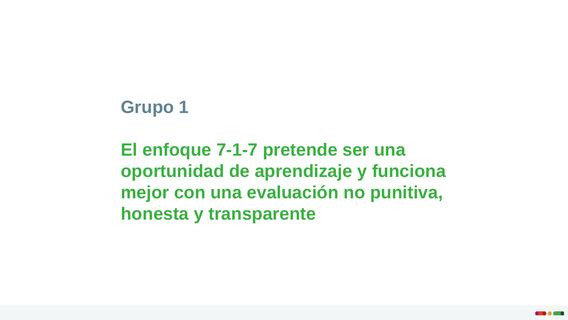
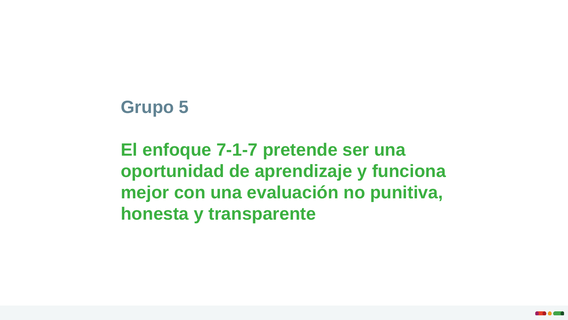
1: 1 -> 5
